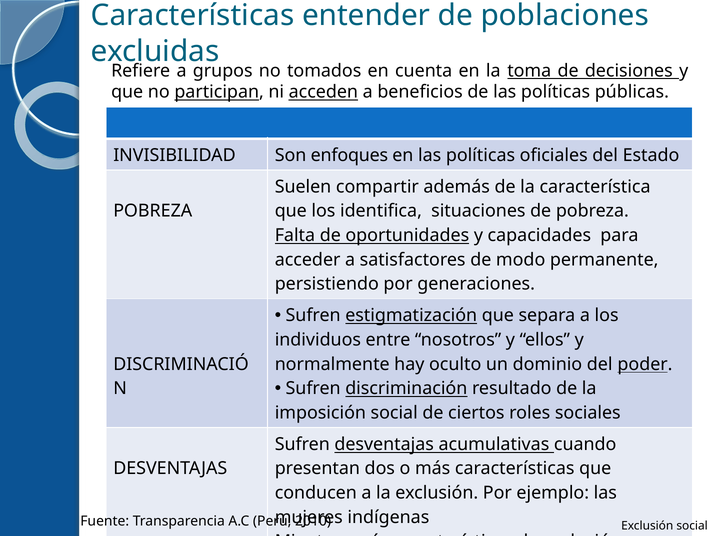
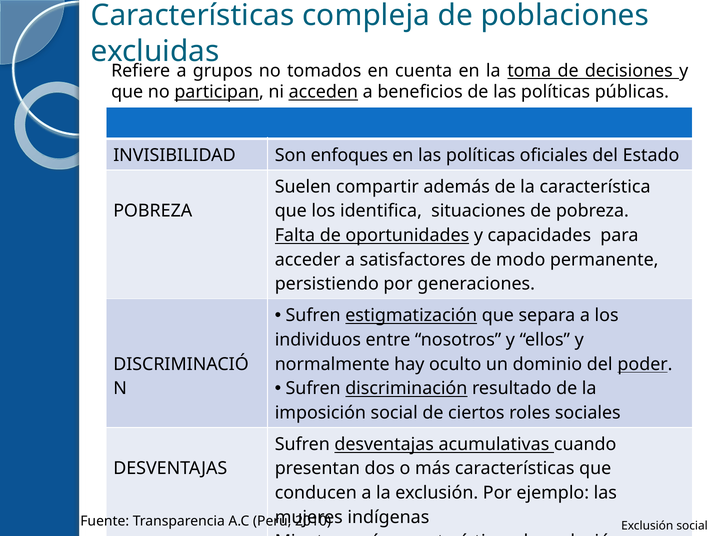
Características entender: entender -> compleja
